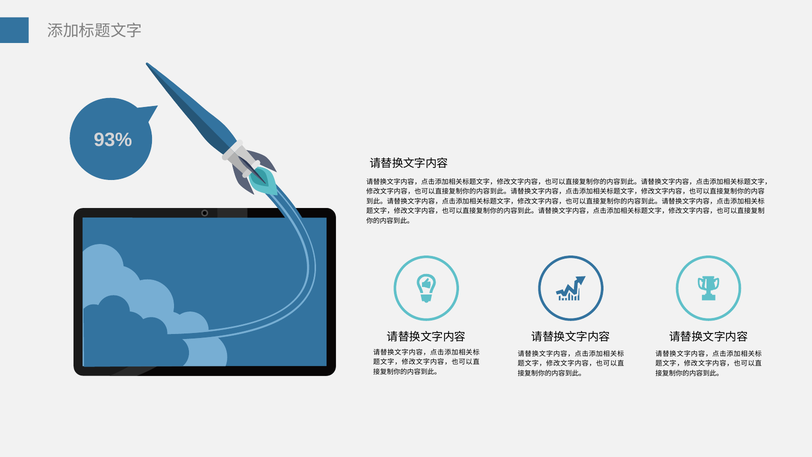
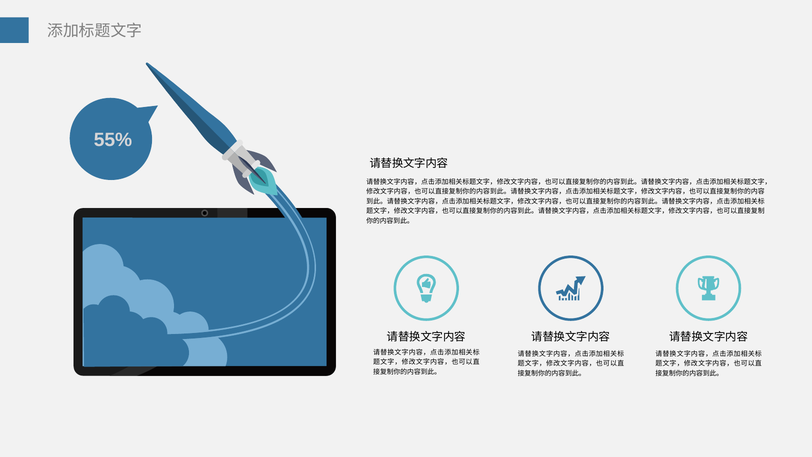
93%: 93% -> 55%
